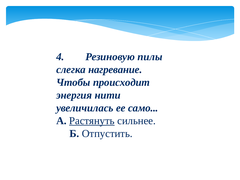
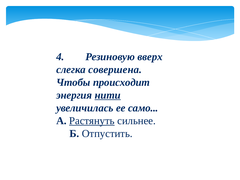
пилы: пилы -> вверх
нагревание: нагревание -> совершена
нити underline: none -> present
